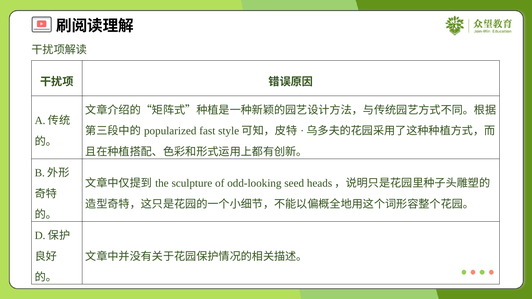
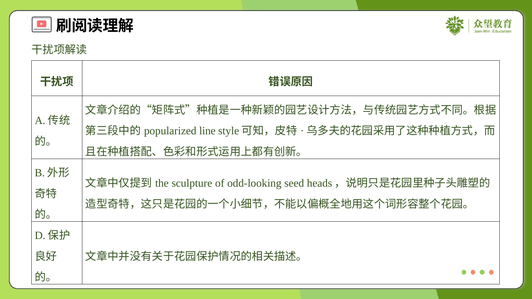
fast: fast -> line
